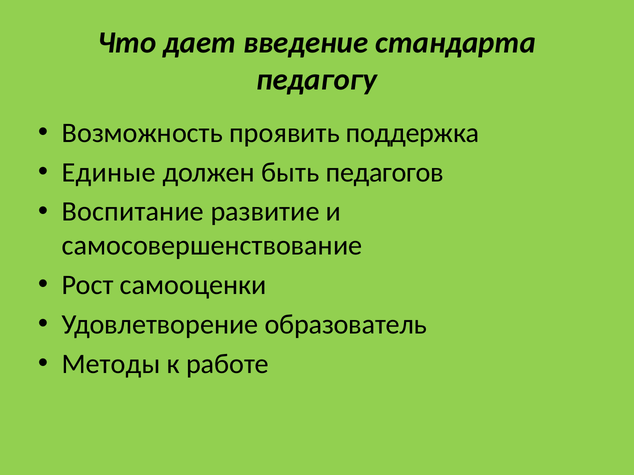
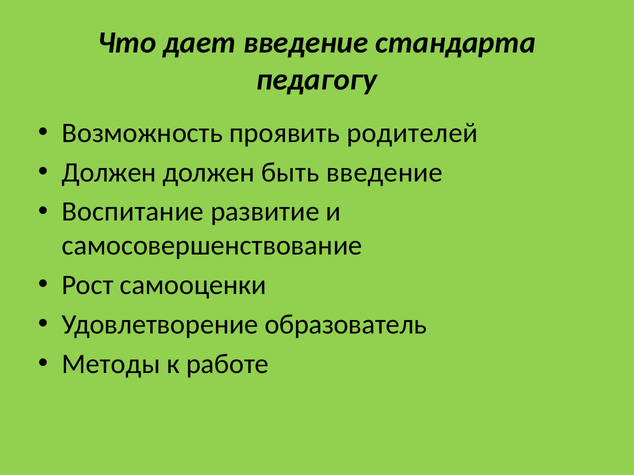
поддержка: поддержка -> родителей
Единые at (109, 172): Единые -> Должен
быть педагогов: педагогов -> введение
